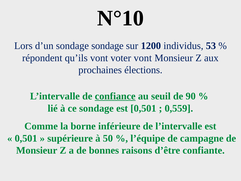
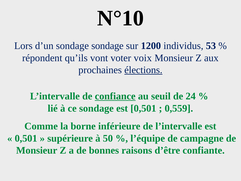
voter vont: vont -> voix
élections underline: none -> present
90: 90 -> 24
